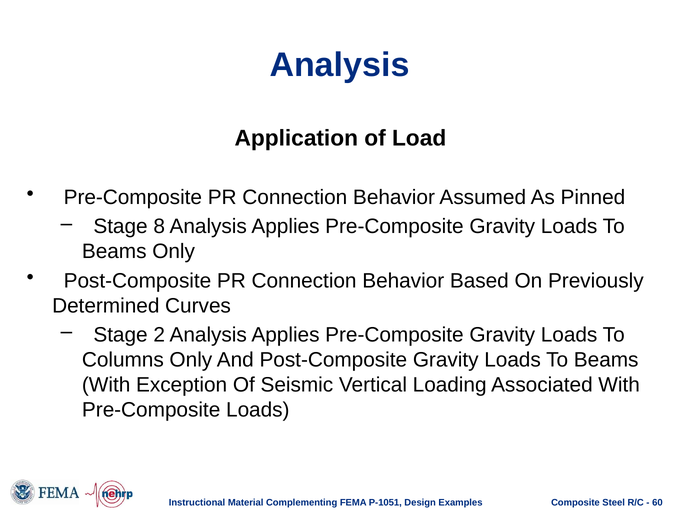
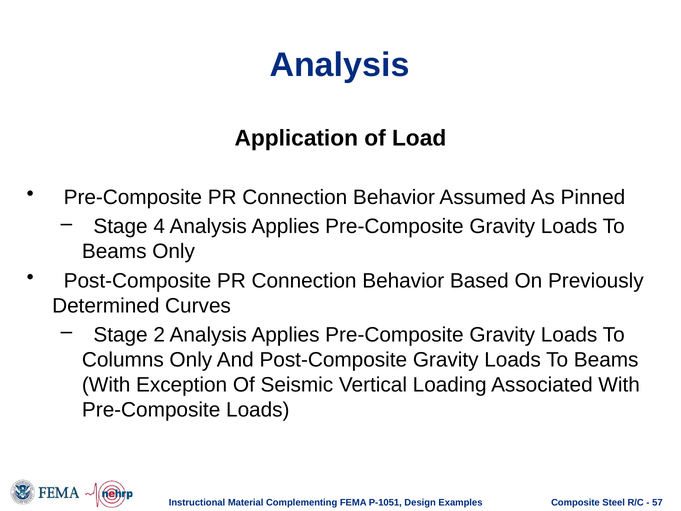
8: 8 -> 4
60: 60 -> 57
